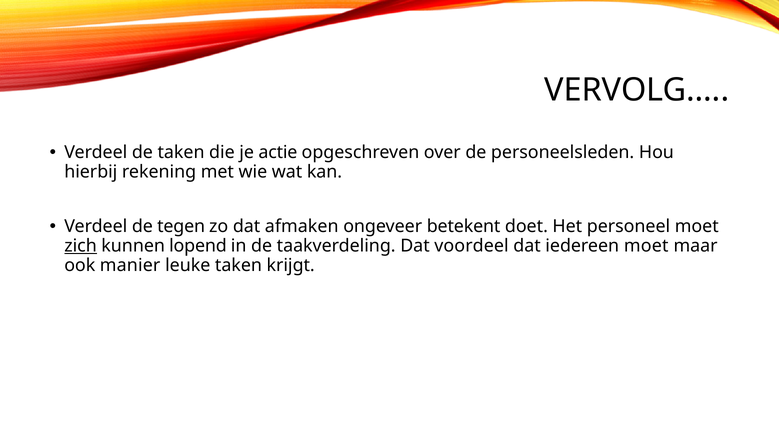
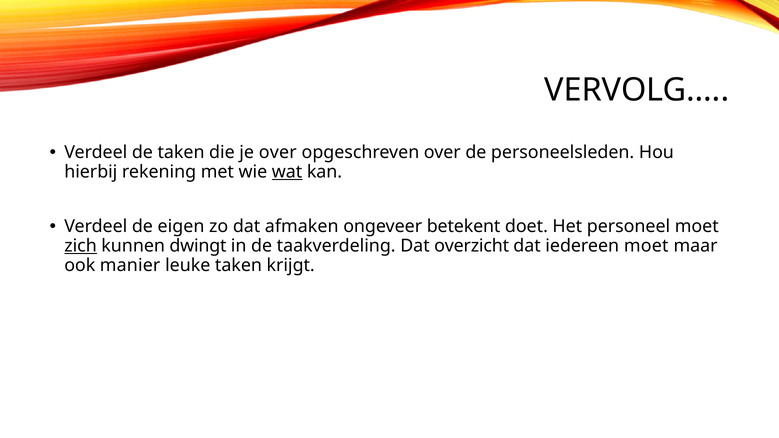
je actie: actie -> over
wat underline: none -> present
tegen: tegen -> eigen
lopend: lopend -> dwingt
voordeel: voordeel -> overzicht
